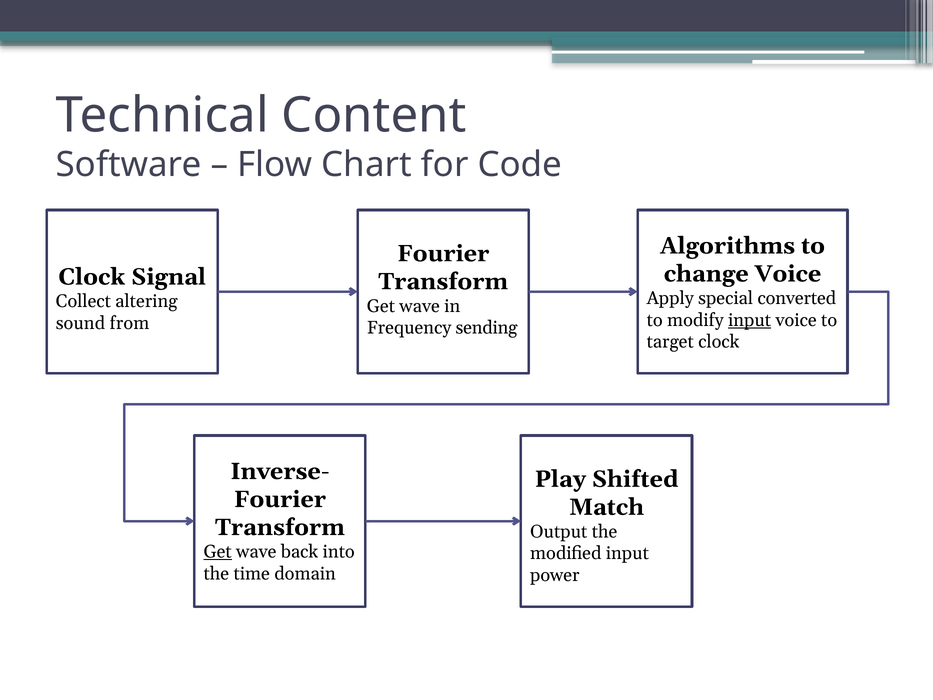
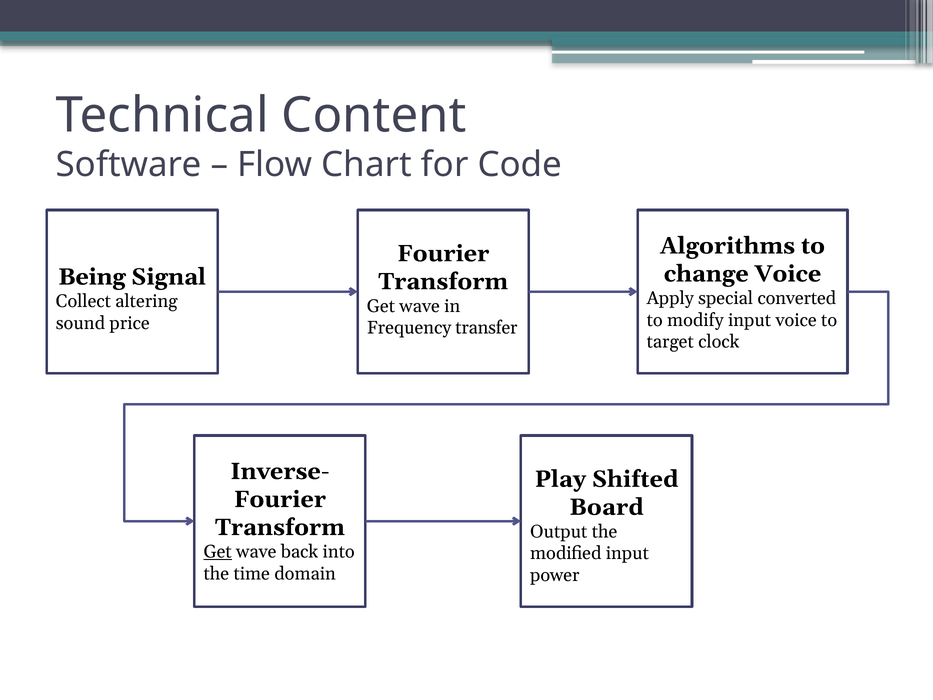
Clock at (92, 277): Clock -> Being
input at (750, 320) underline: present -> none
from: from -> price
sending: sending -> transfer
Match: Match -> Board
